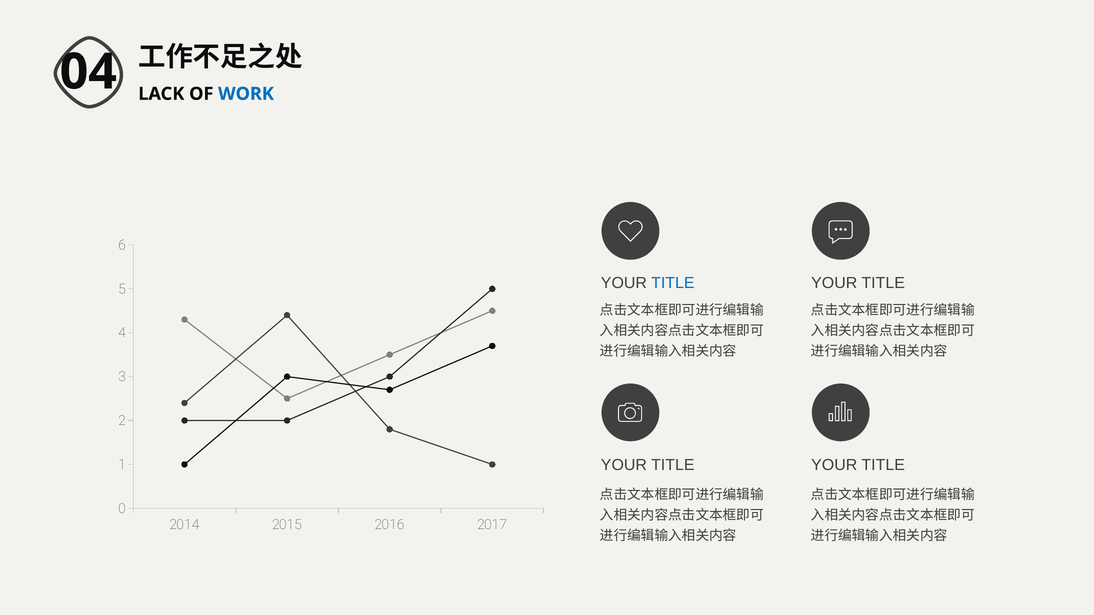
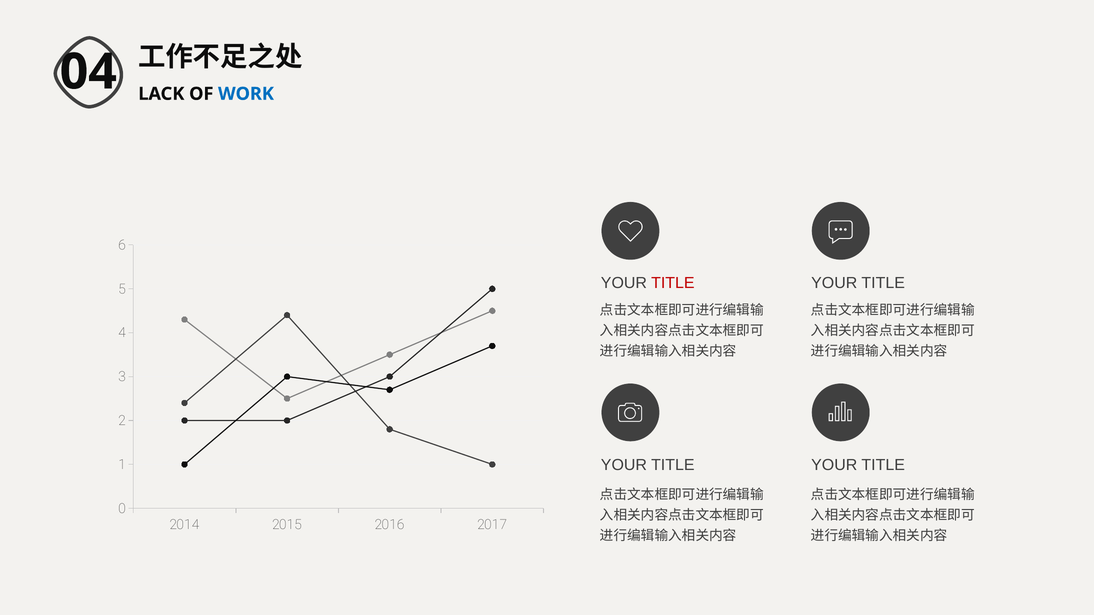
TITLE at (673, 283) colour: blue -> red
